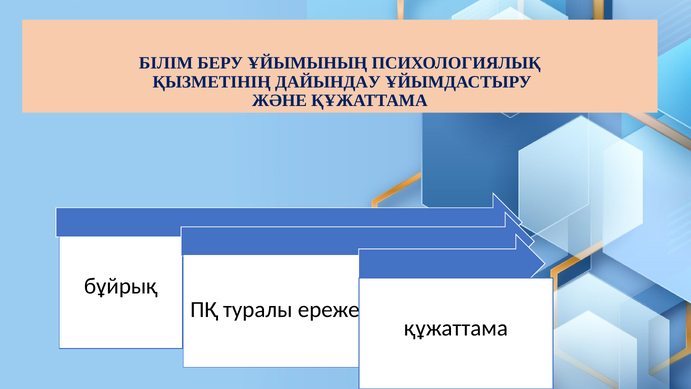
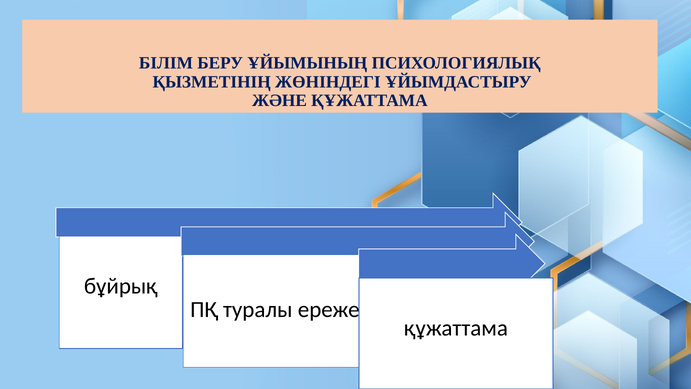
ДАЙЫНДАУ: ДАЙЫНДАУ -> ЖӨНІНДЕГІ
